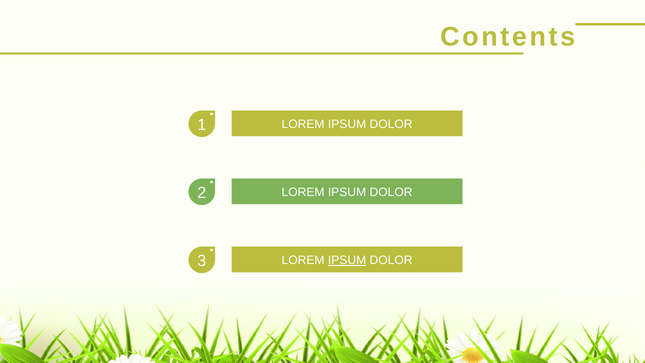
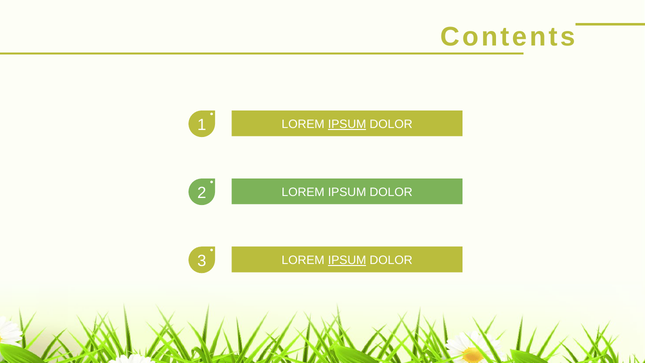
IPSUM at (347, 124) underline: none -> present
